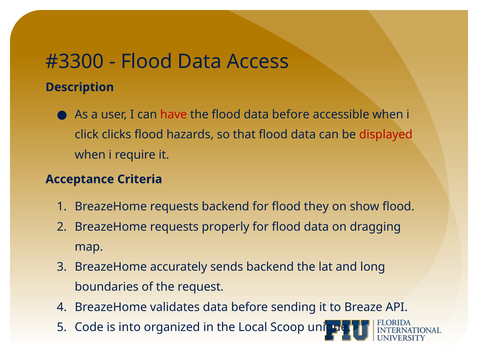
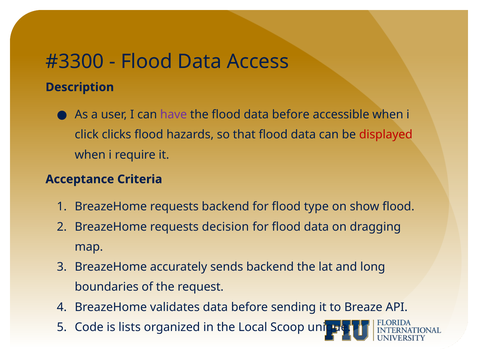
have colour: red -> purple
they: they -> type
properly: properly -> decision
into: into -> lists
